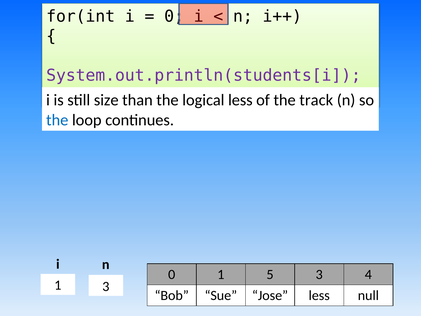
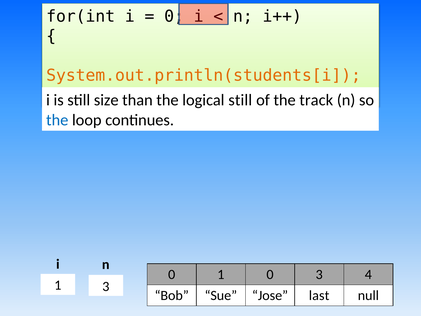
System.out.println(students[i colour: purple -> orange
logical less: less -> still
1 5: 5 -> 0
Jose less: less -> last
